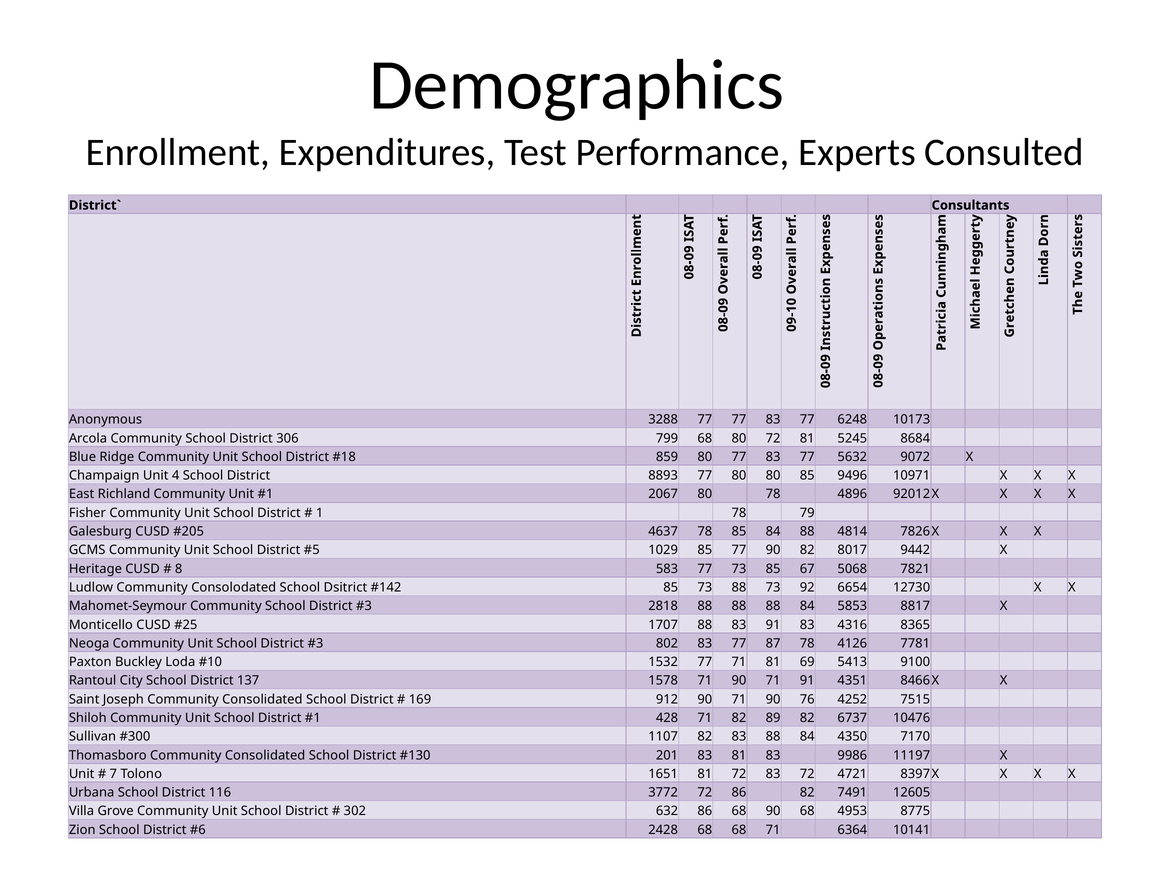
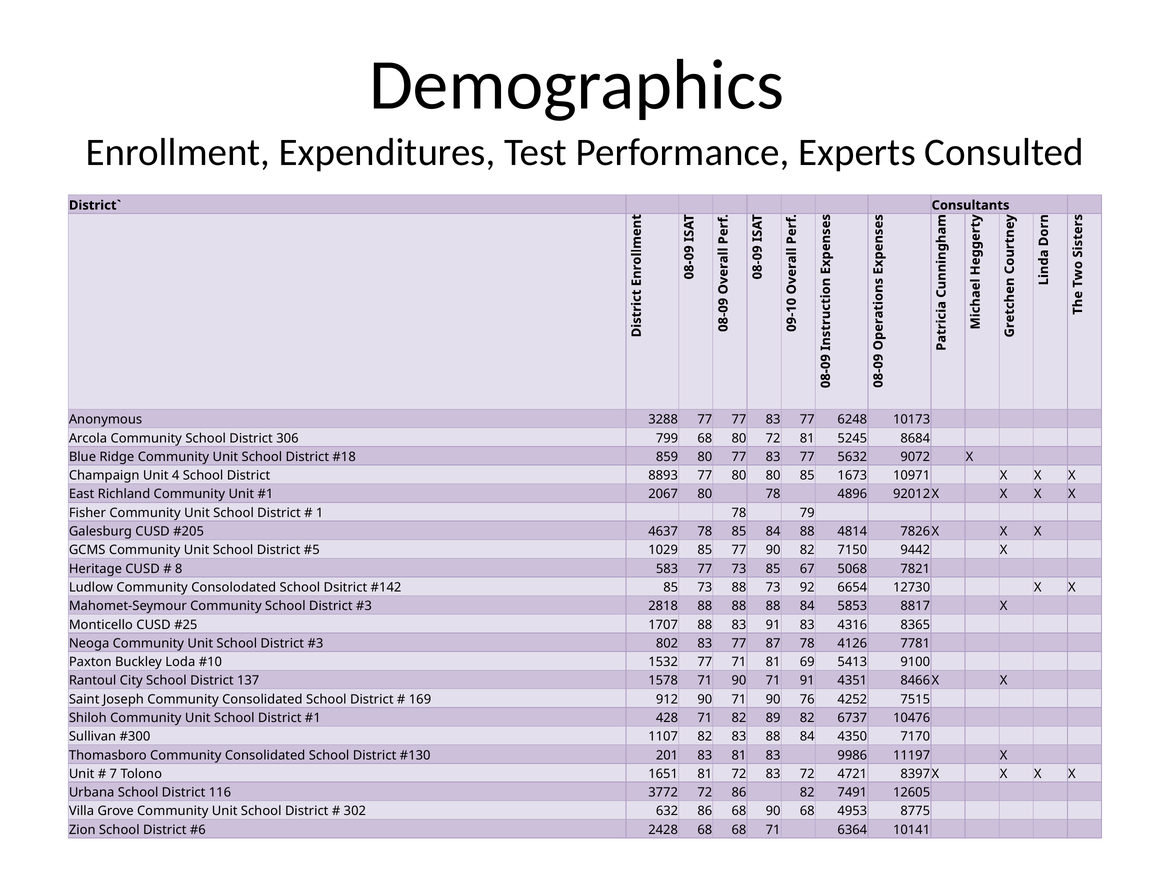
9496: 9496 -> 1673
8017: 8017 -> 7150
